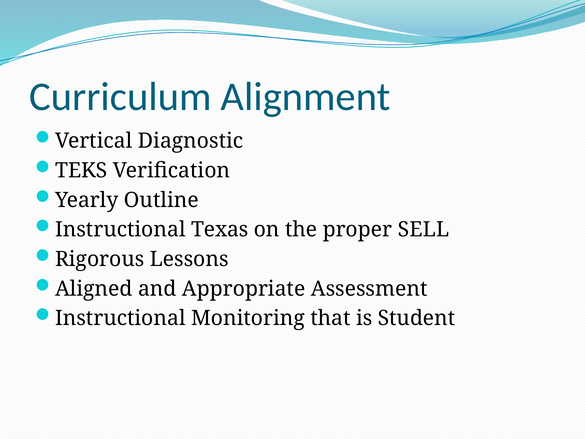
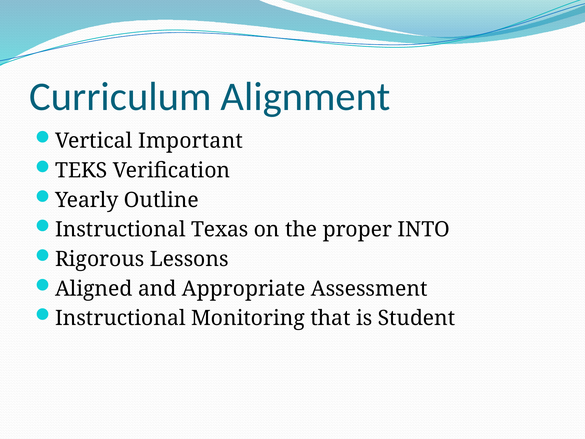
Diagnostic: Diagnostic -> Important
SELL: SELL -> INTO
